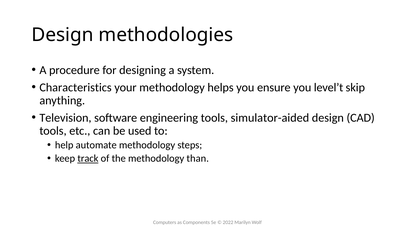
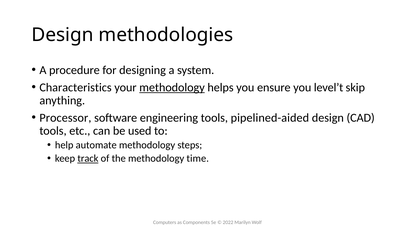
methodology at (172, 88) underline: none -> present
Television: Television -> Processor
simulator-aided: simulator-aided -> pipelined-aided
than: than -> time
